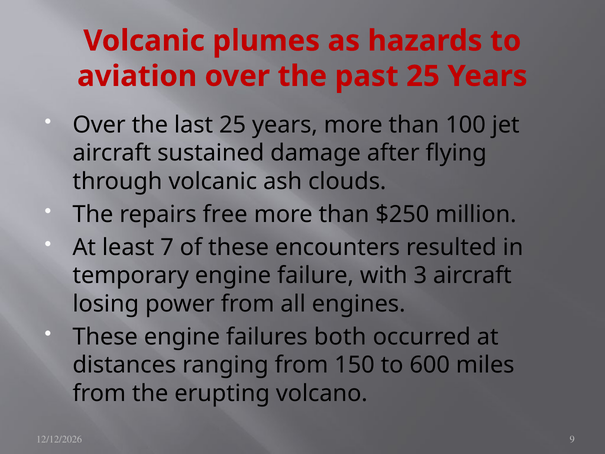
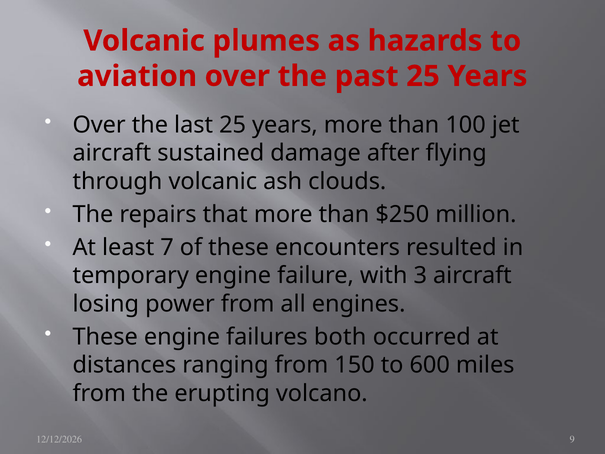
free: free -> that
